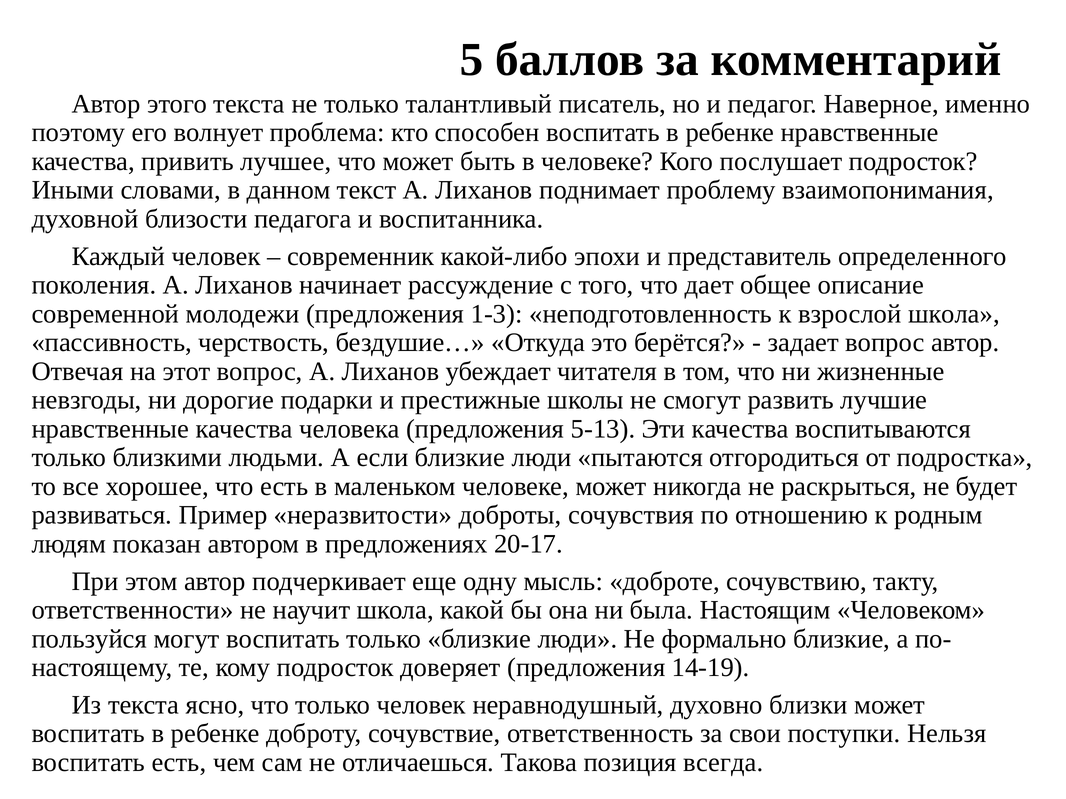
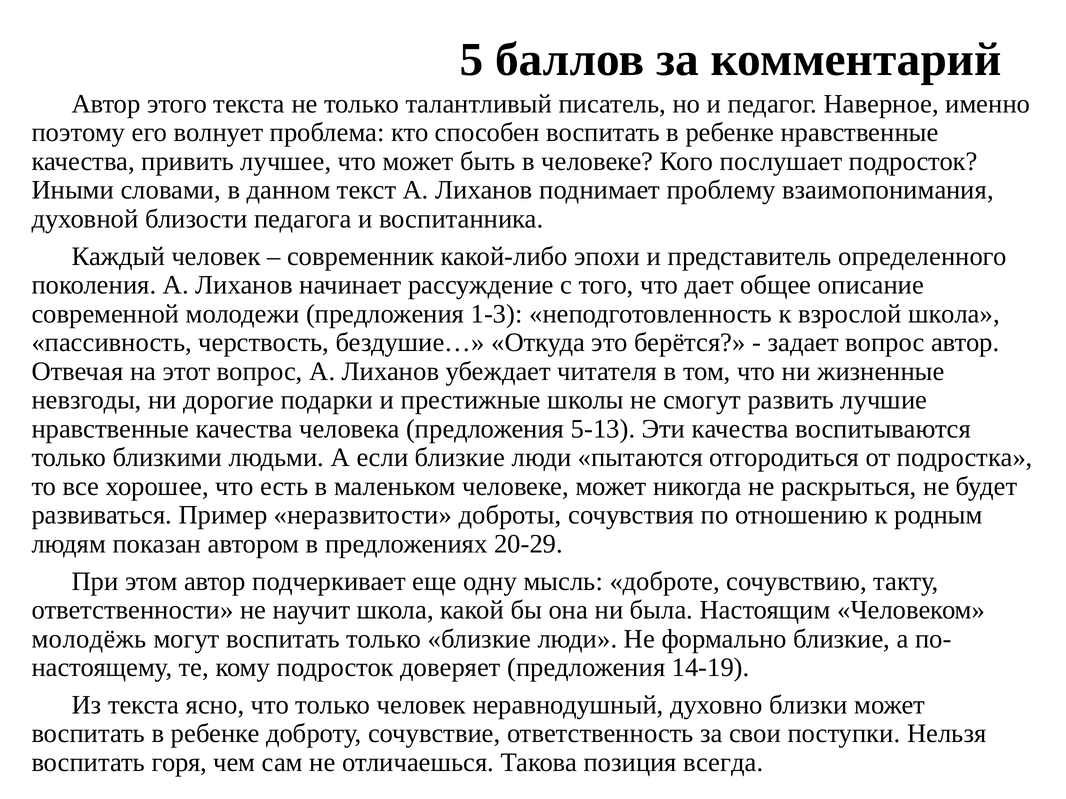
20-17: 20-17 -> 20-29
пользуйся: пользуйся -> молодёжь
воспитать есть: есть -> горя
